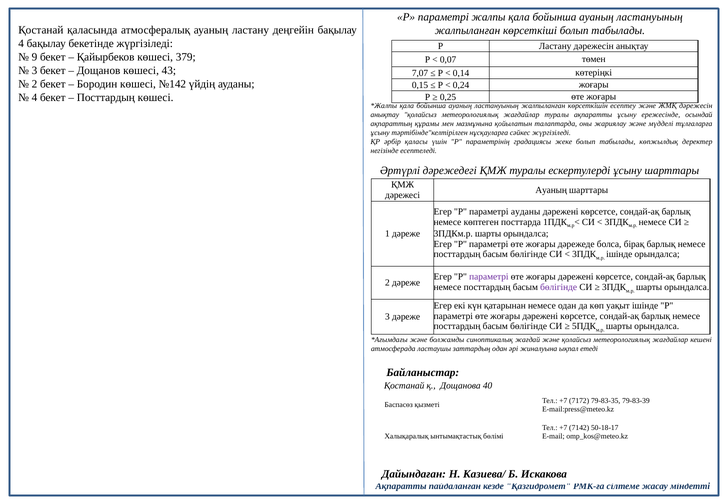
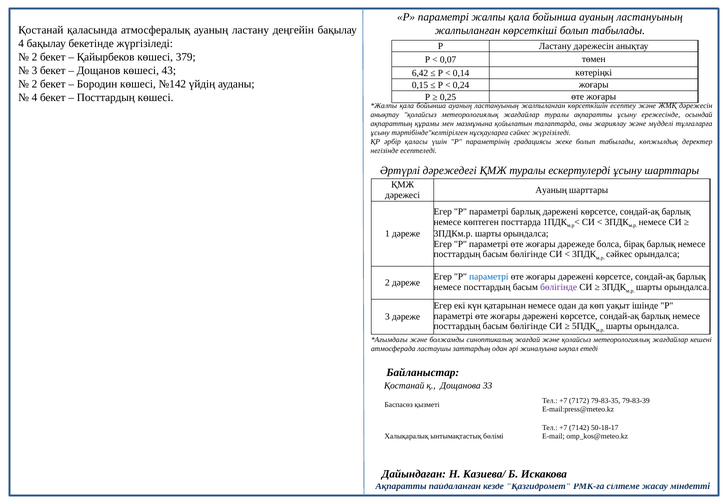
9 at (34, 57): 9 -> 2
7,07: 7,07 -> 6,42
параметрі ауданы: ауданы -> барлық
ішінде at (619, 254): ішінде -> сәйкес
параметрі at (489, 277) colour: purple -> blue
40: 40 -> 33
